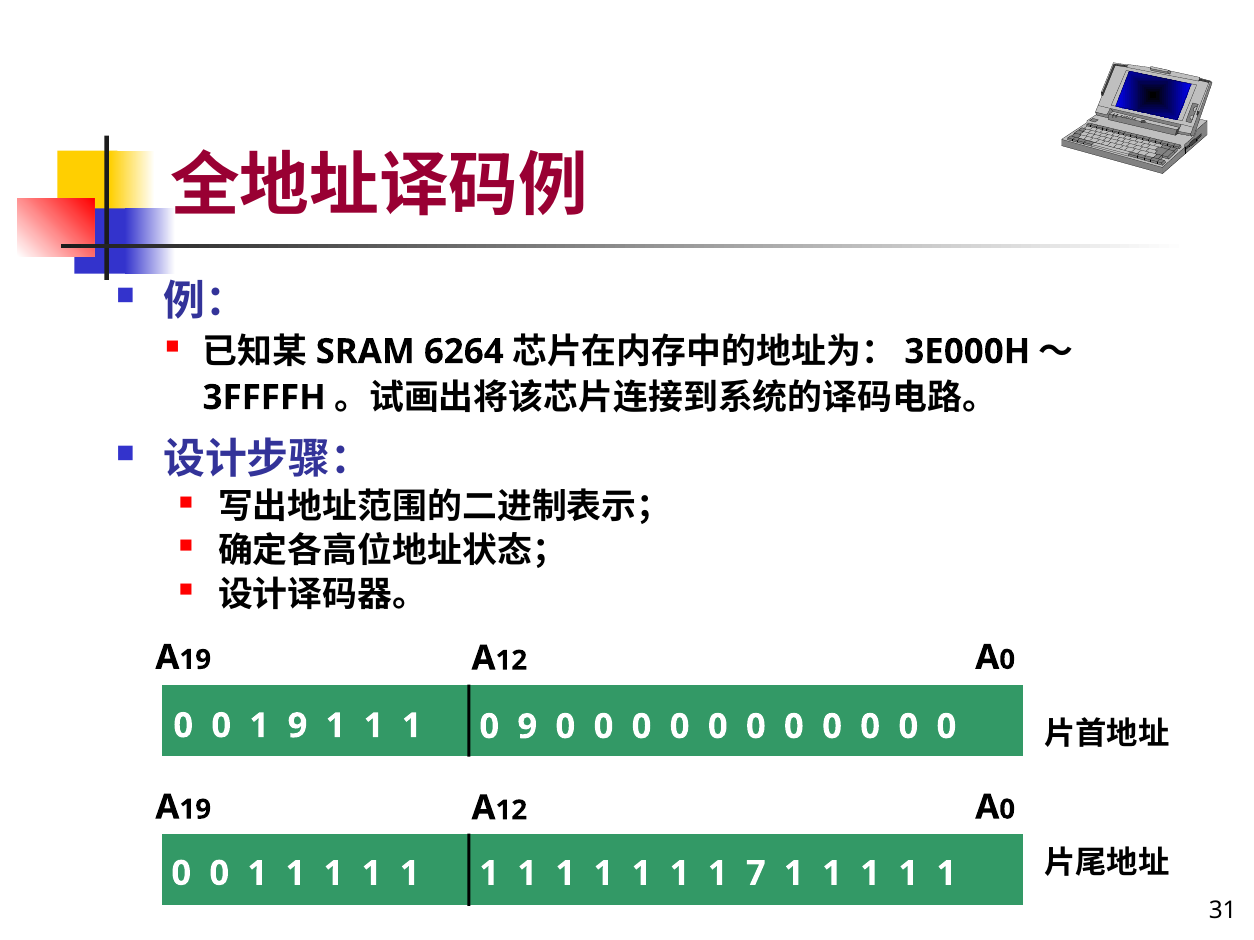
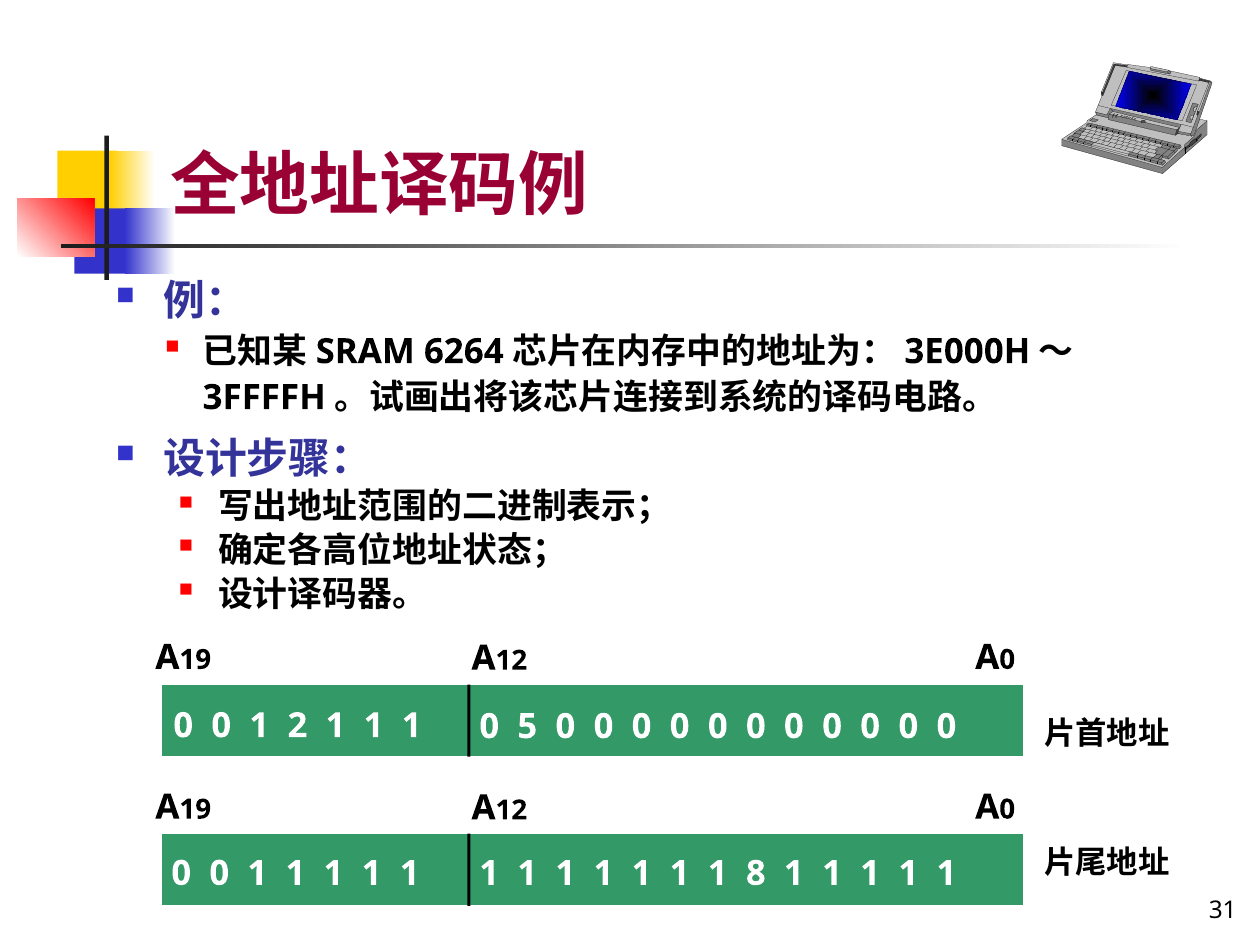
1 9: 9 -> 2
0 9: 9 -> 5
7: 7 -> 8
